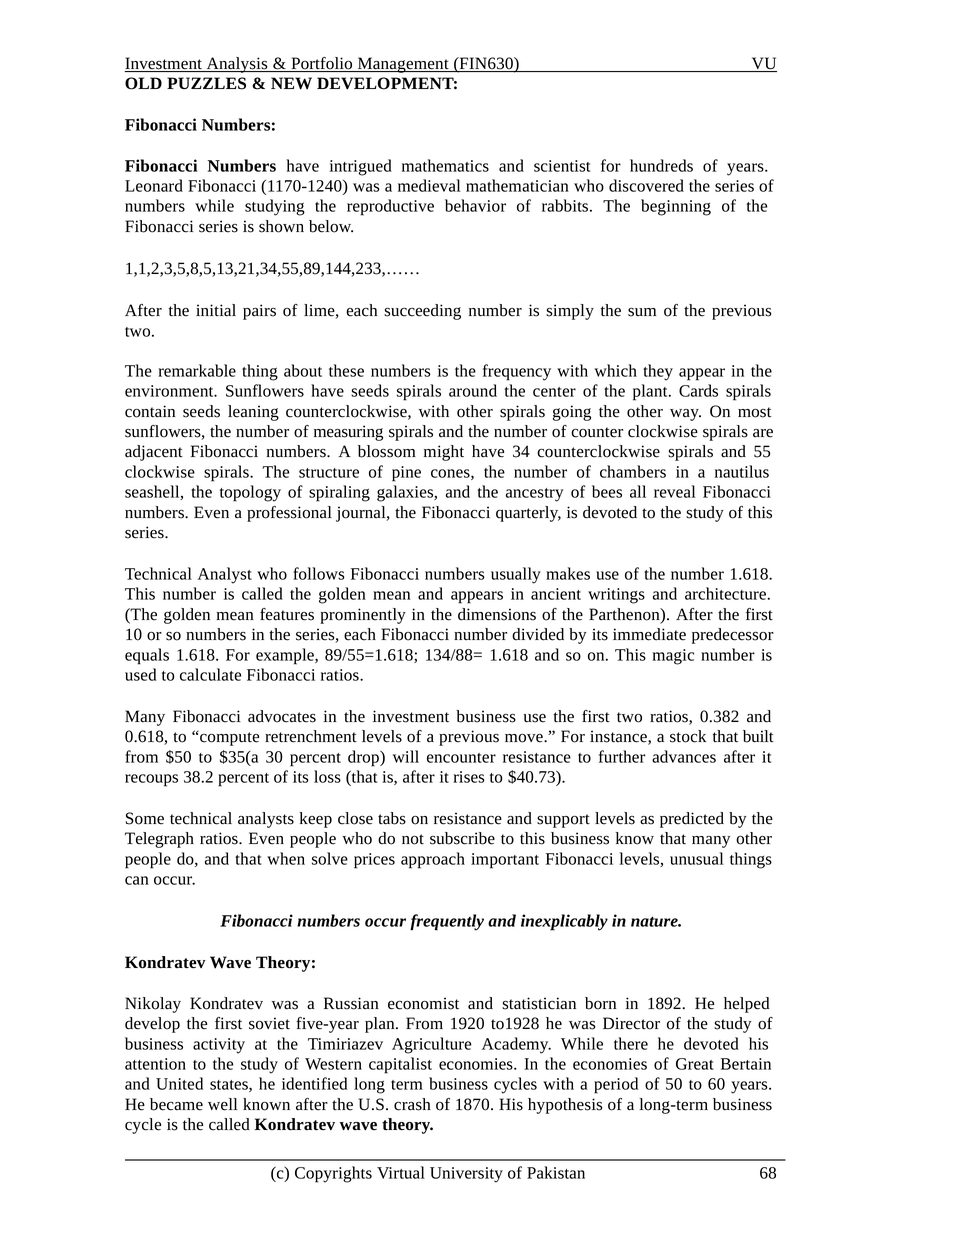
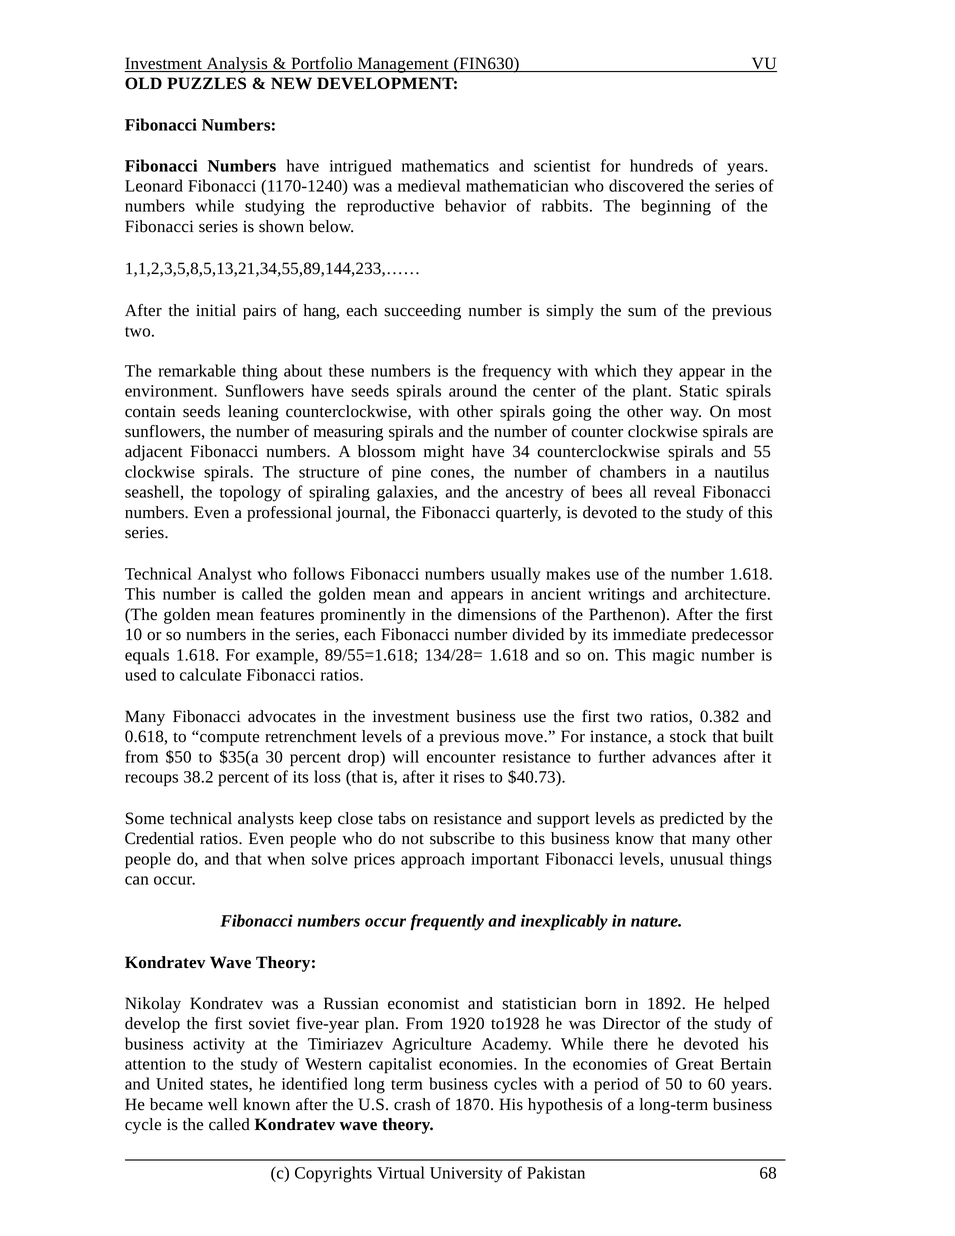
lime: lime -> hang
Cards: Cards -> Static
134/88=: 134/88= -> 134/28=
Telegraph: Telegraph -> Credential
